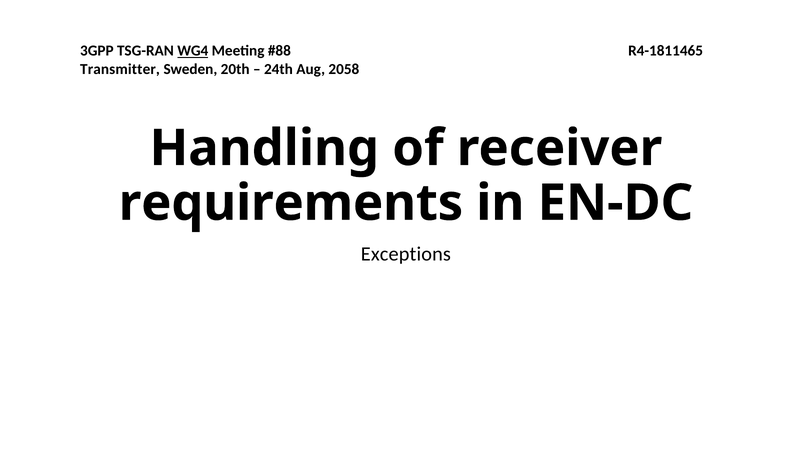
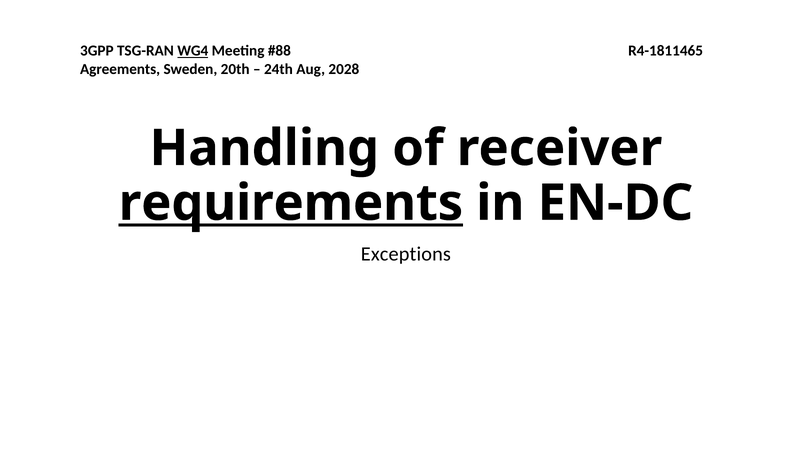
Transmitter: Transmitter -> Agreements
2058: 2058 -> 2028
requirements underline: none -> present
